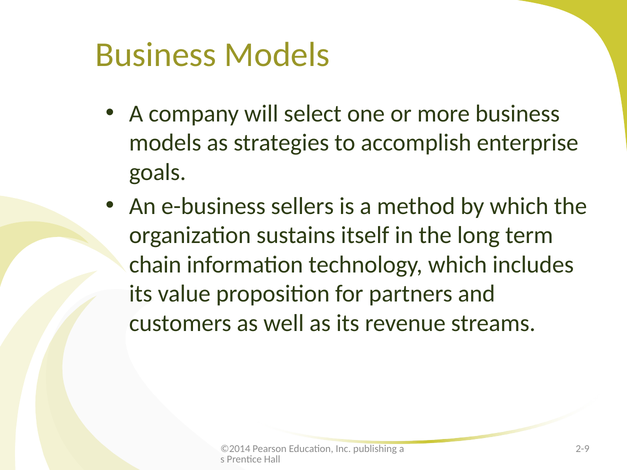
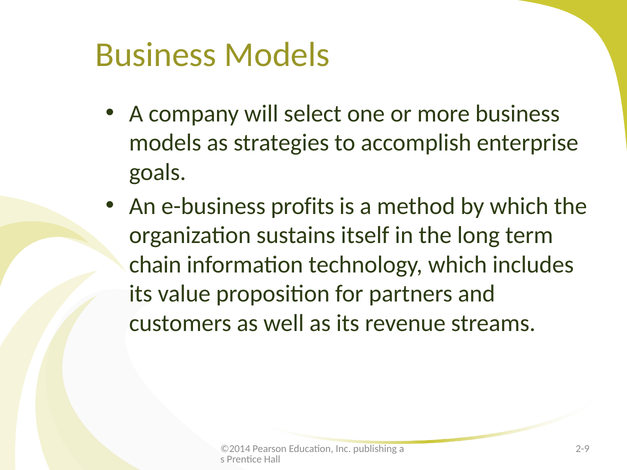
sellers: sellers -> profits
